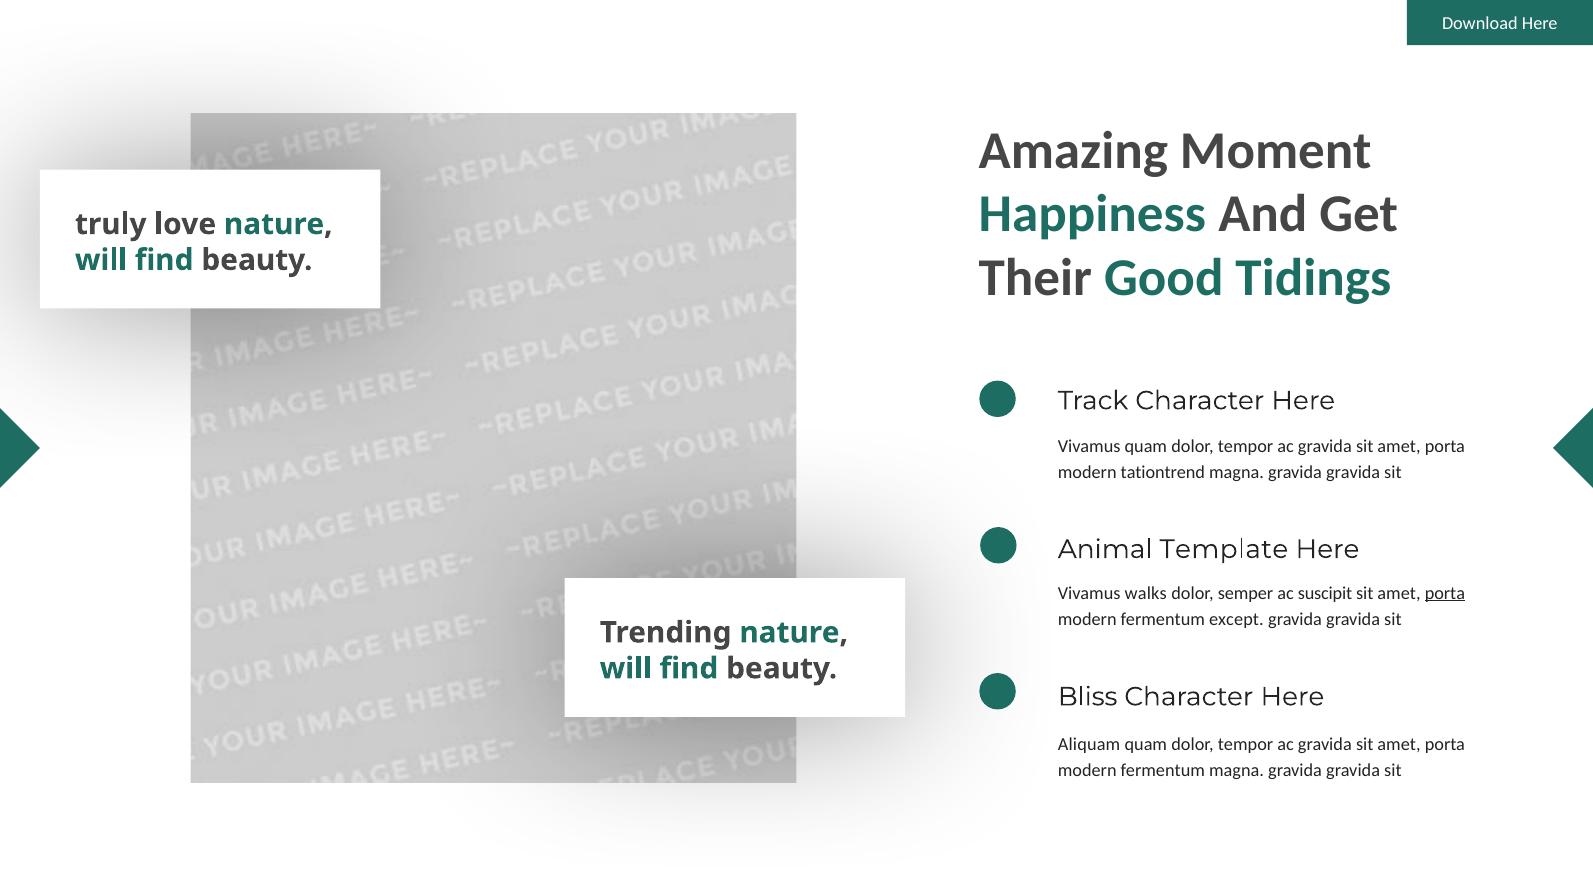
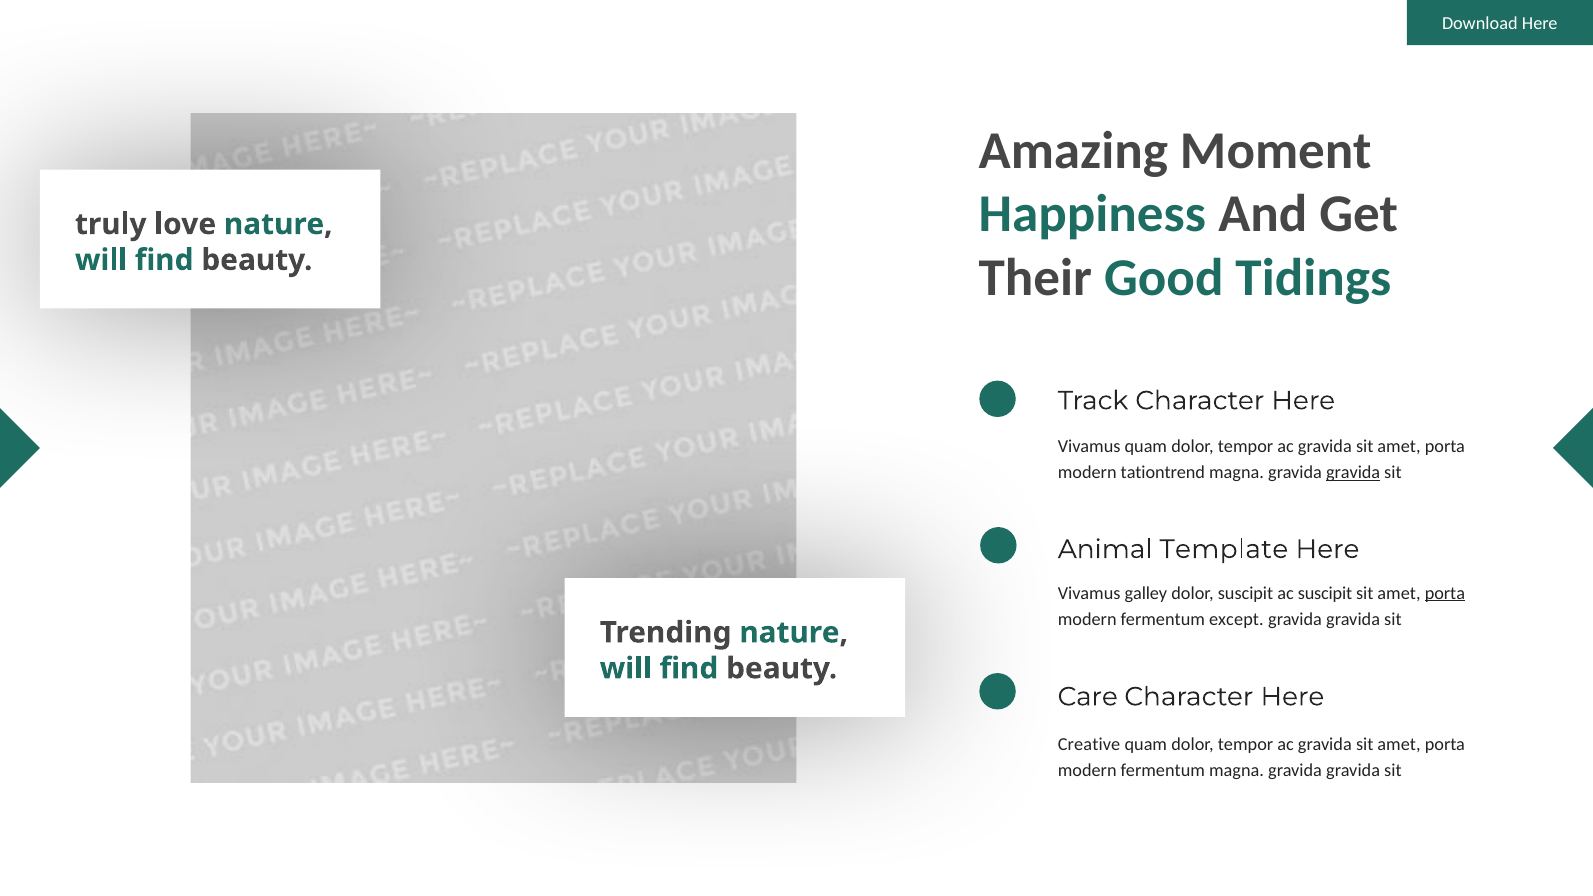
gravida at (1353, 473) underline: none -> present
walks: walks -> galley
dolor semper: semper -> suscipit
Bliss: Bliss -> Care
Aliquam: Aliquam -> Creative
